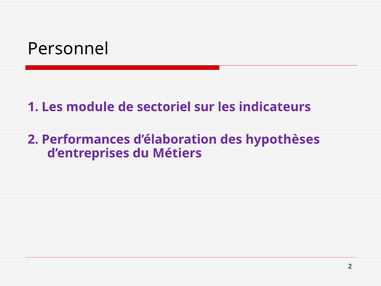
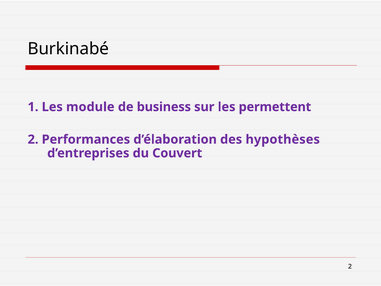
Personnel: Personnel -> Burkinabé
sectoriel: sectoriel -> business
indicateurs: indicateurs -> permettent
Métiers: Métiers -> Couvert
